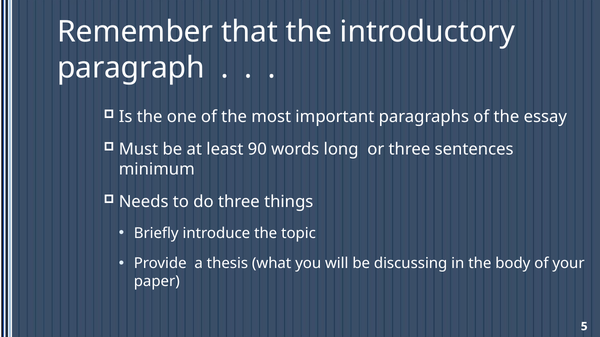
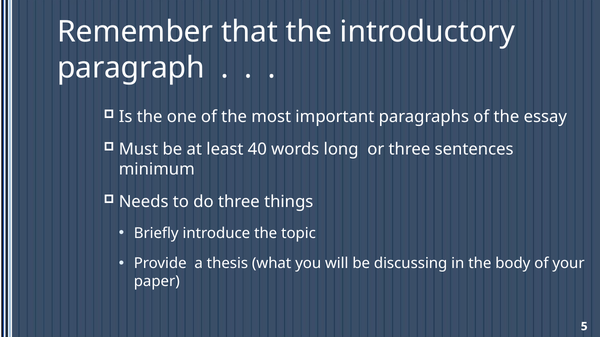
90: 90 -> 40
